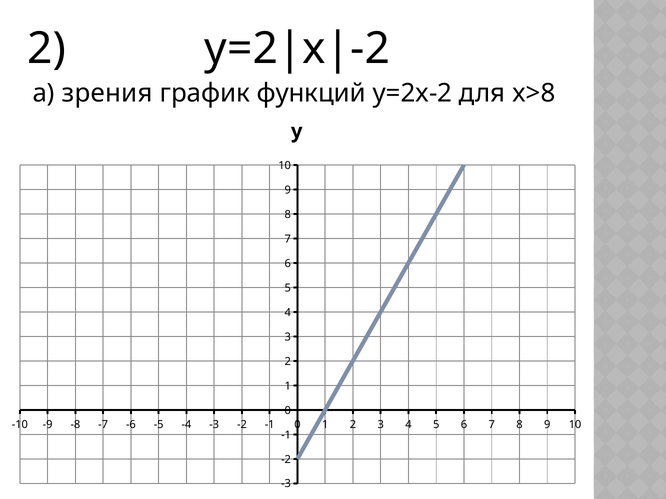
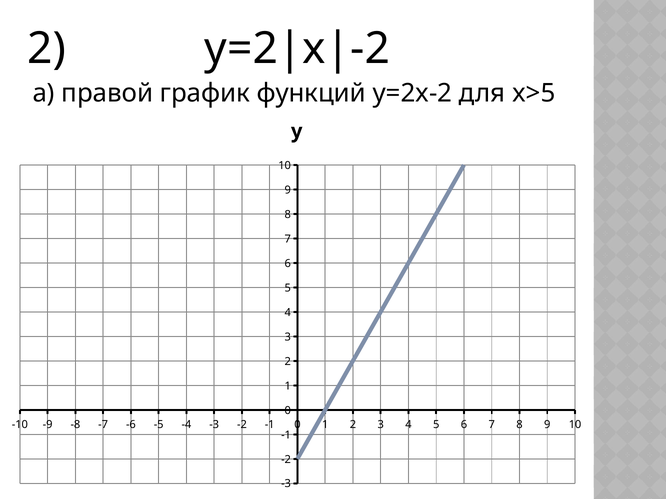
зрения: зрения -> правой
x>8: x>8 -> x>5
